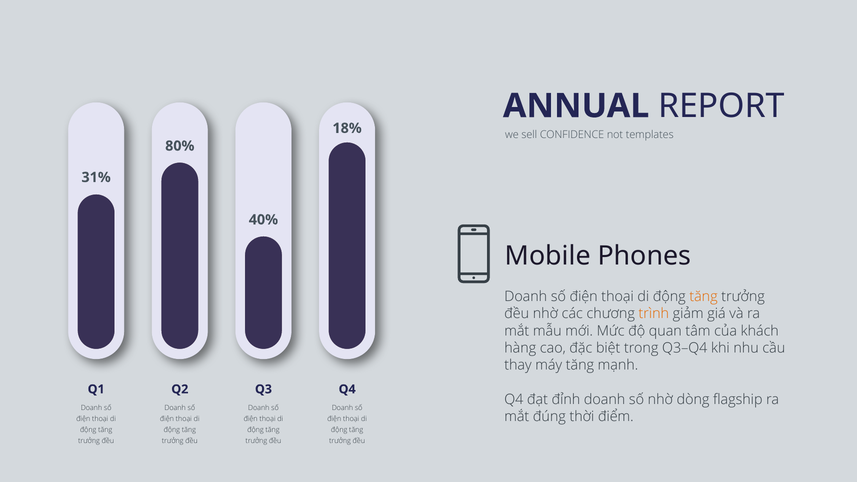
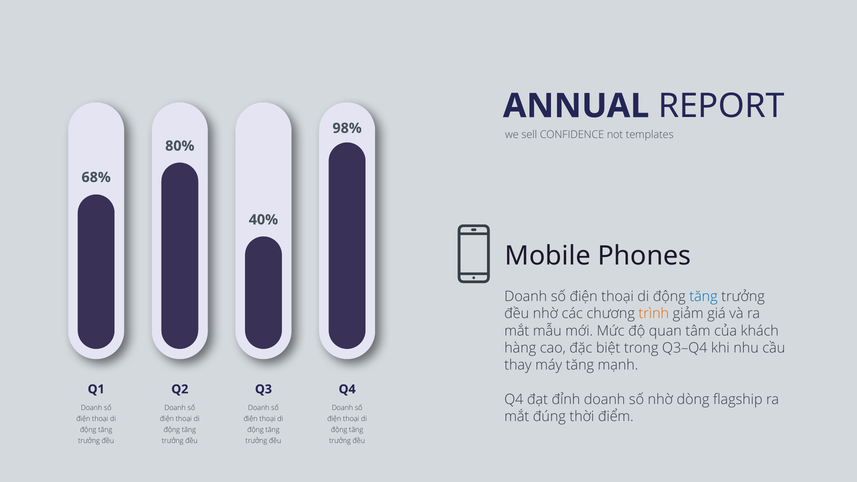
18%: 18% -> 98%
31%: 31% -> 68%
tăng at (704, 297) colour: orange -> blue
